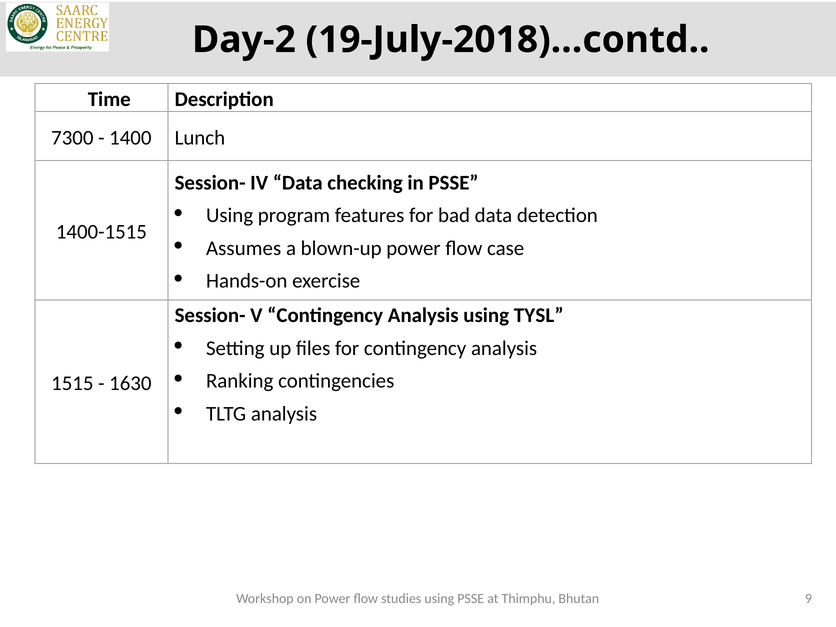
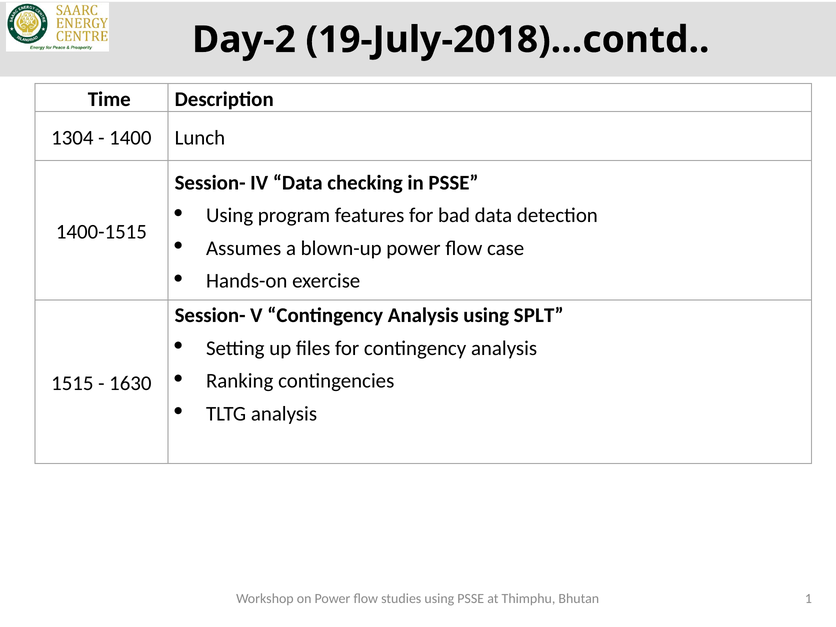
7300: 7300 -> 1304
TYSL: TYSL -> SPLT
9: 9 -> 1
